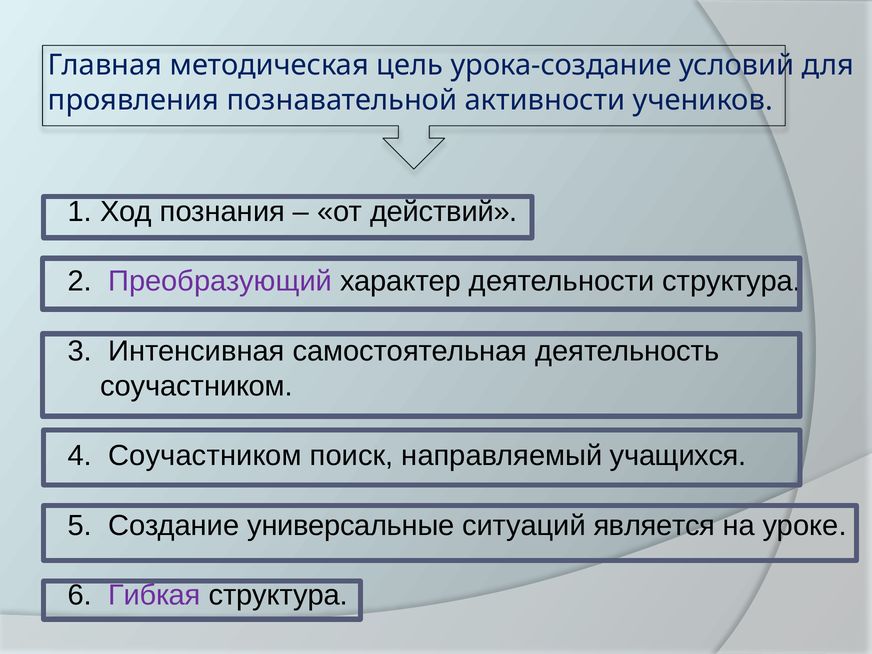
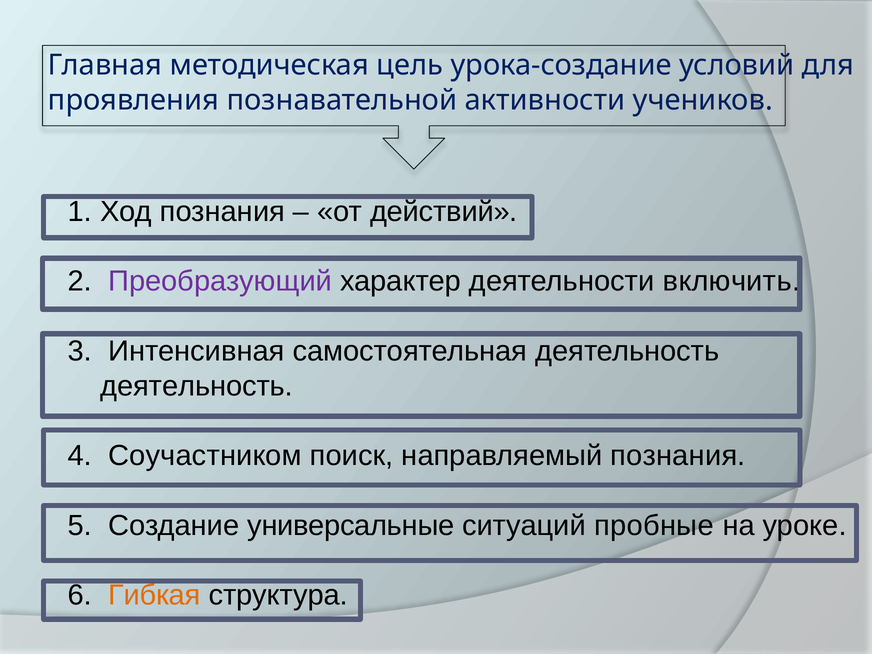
деятельности структура: структура -> включить
соучастником at (197, 386): соучастником -> деятельность
направляемый учащихся: учащихся -> познания
является: является -> пробные
Гибкая colour: purple -> orange
